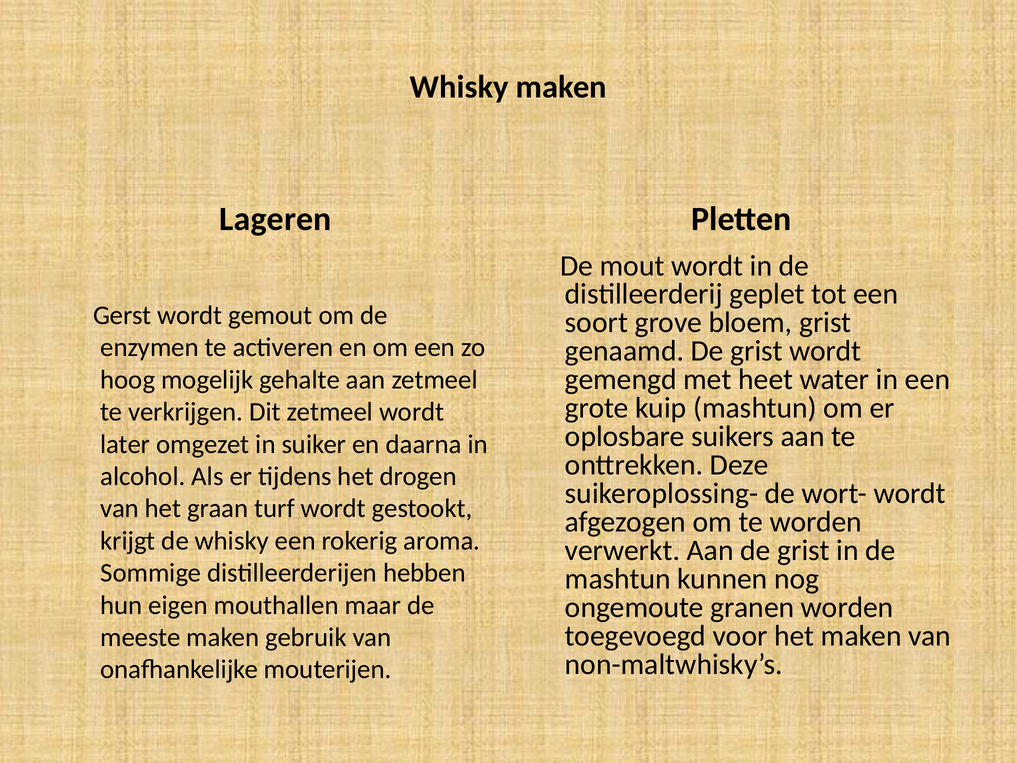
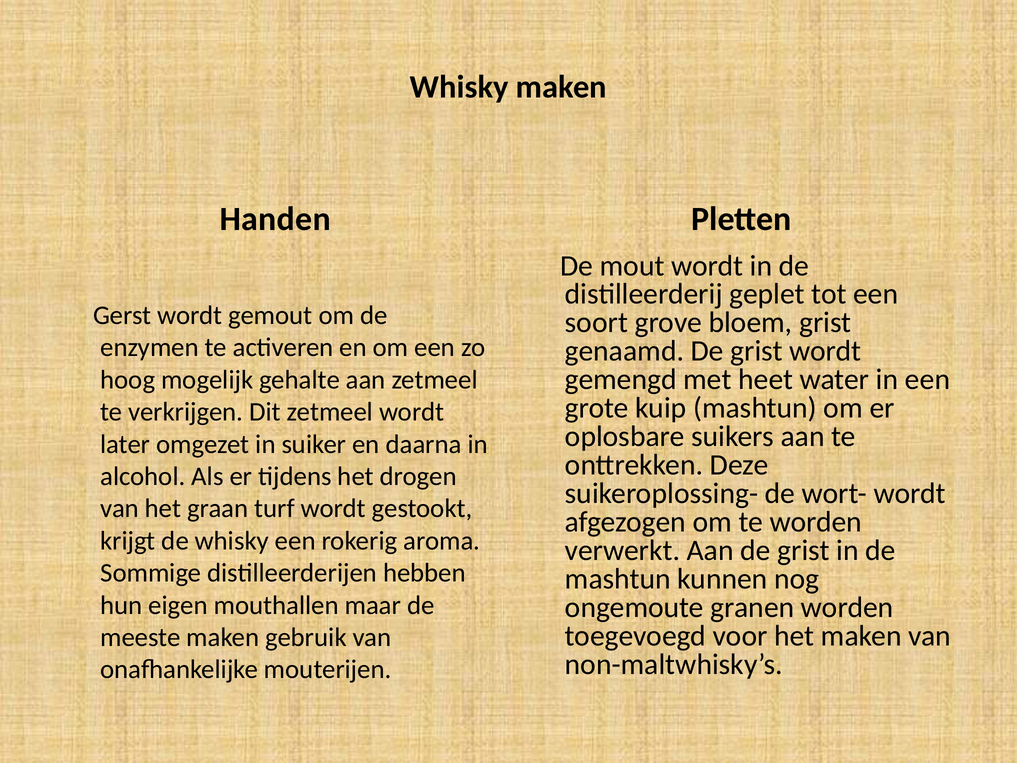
Lageren: Lageren -> Handen
